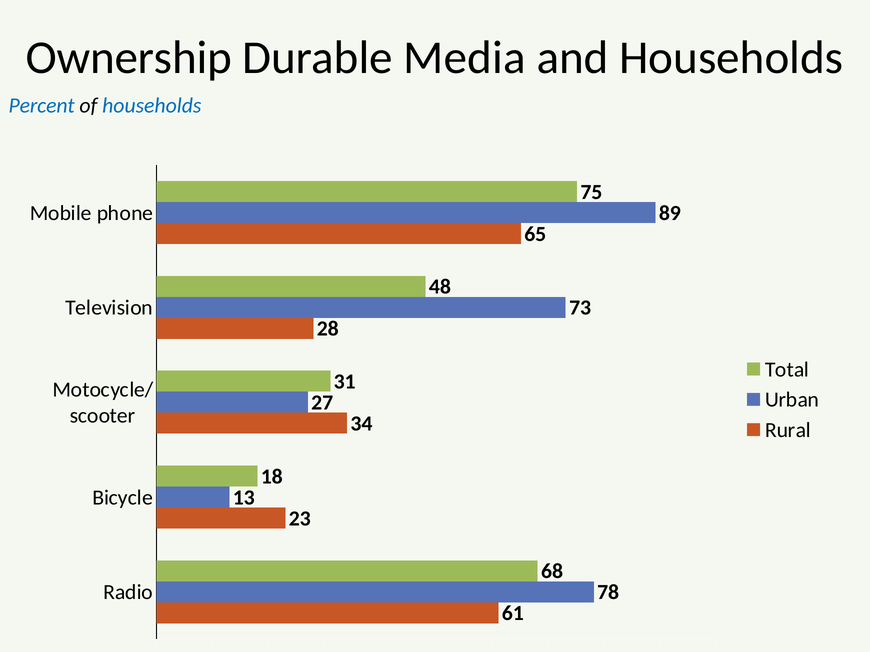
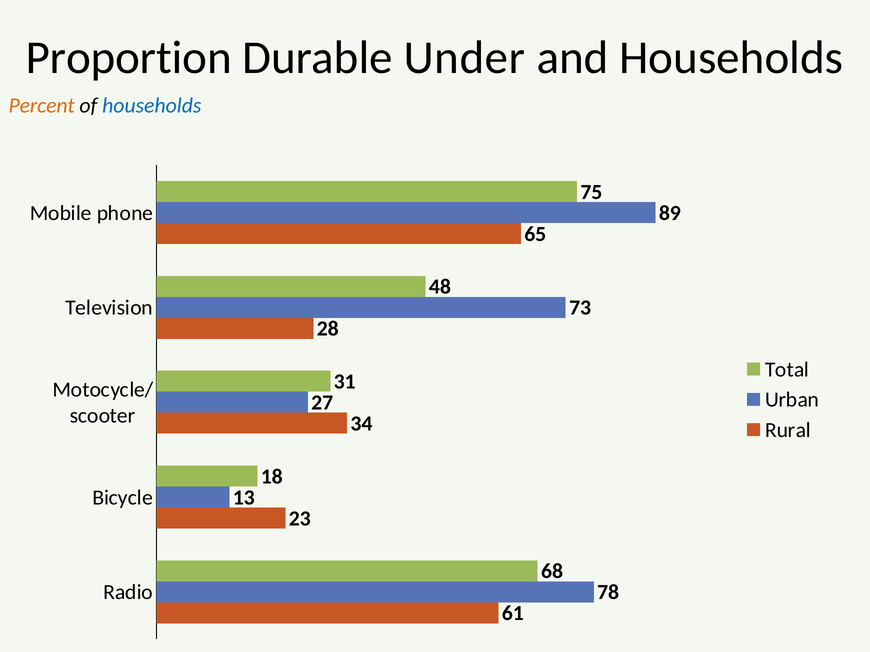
Ownership: Ownership -> Proportion
Media: Media -> Under
Percent colour: blue -> orange
